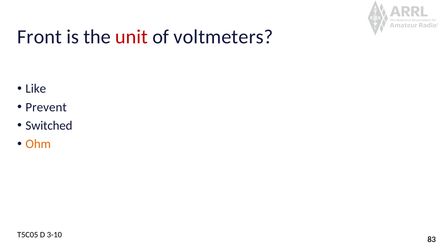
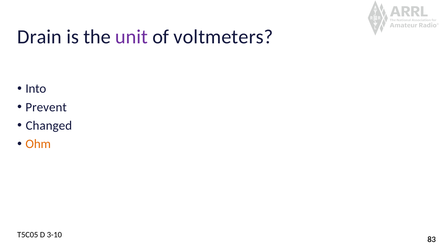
Front: Front -> Drain
unit colour: red -> purple
Like: Like -> Into
Switched: Switched -> Changed
